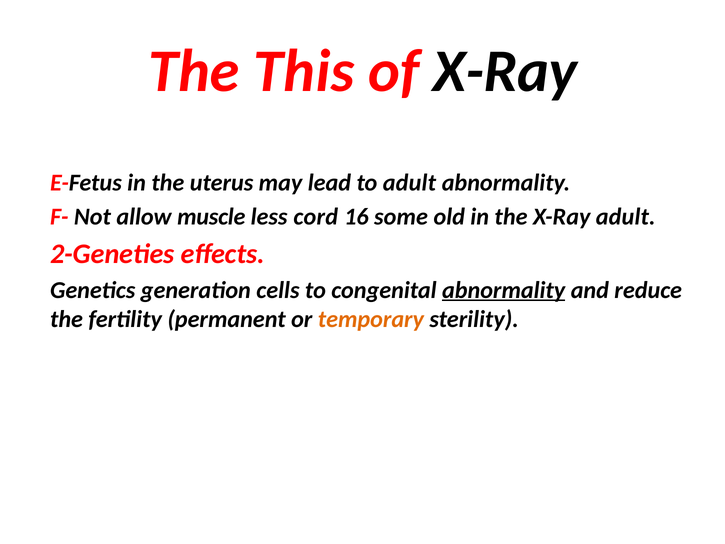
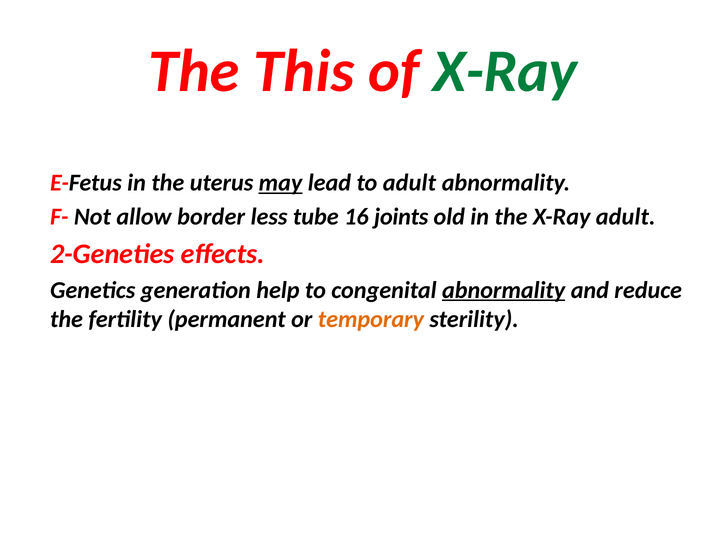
X-Ray at (505, 71) colour: black -> green
may underline: none -> present
muscle: muscle -> border
cord: cord -> tube
some: some -> joints
cells: cells -> help
